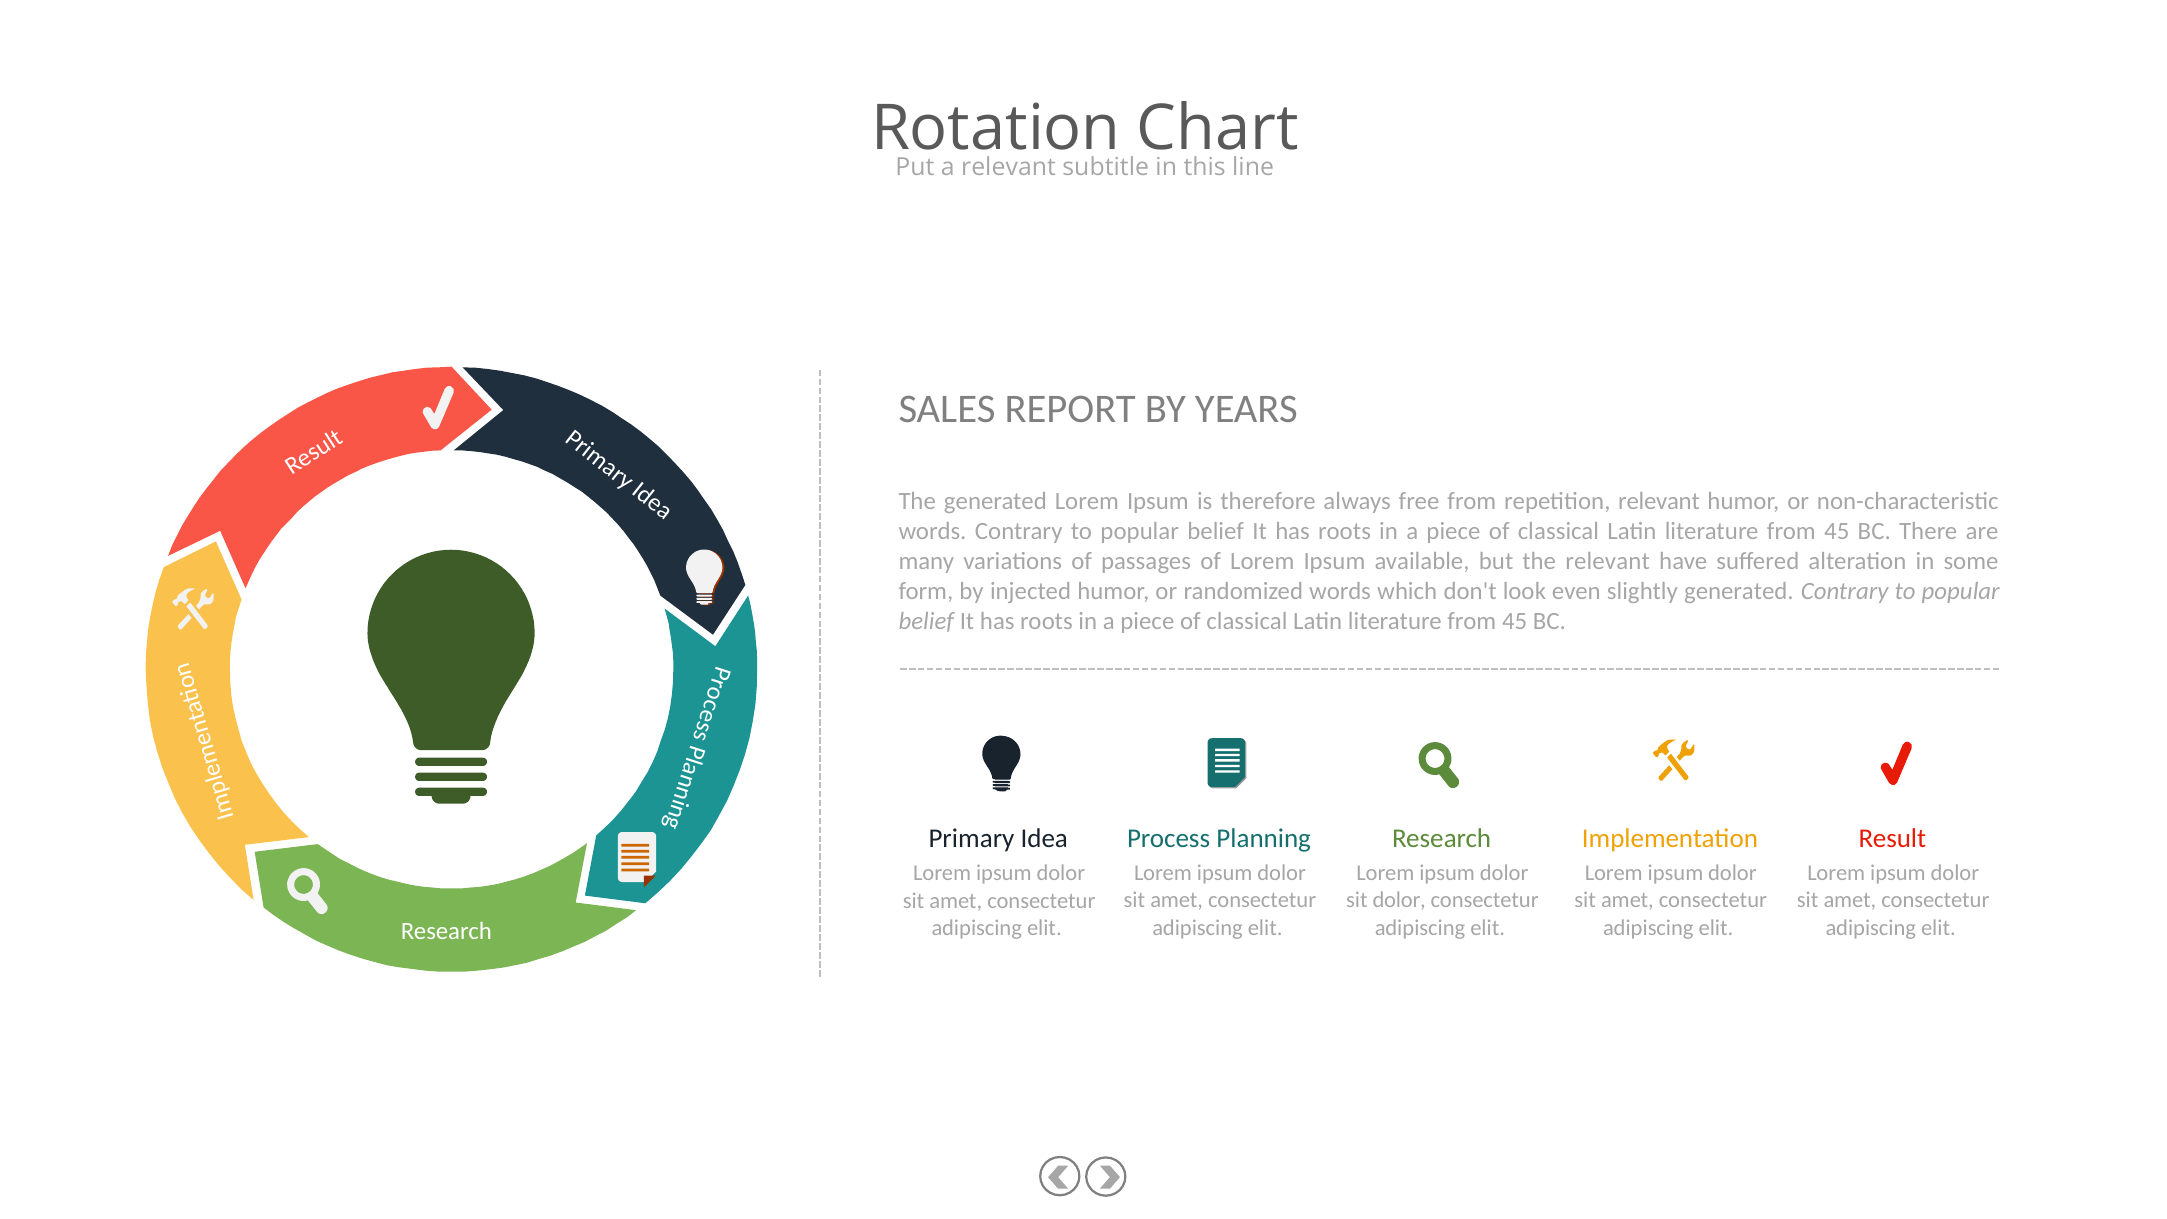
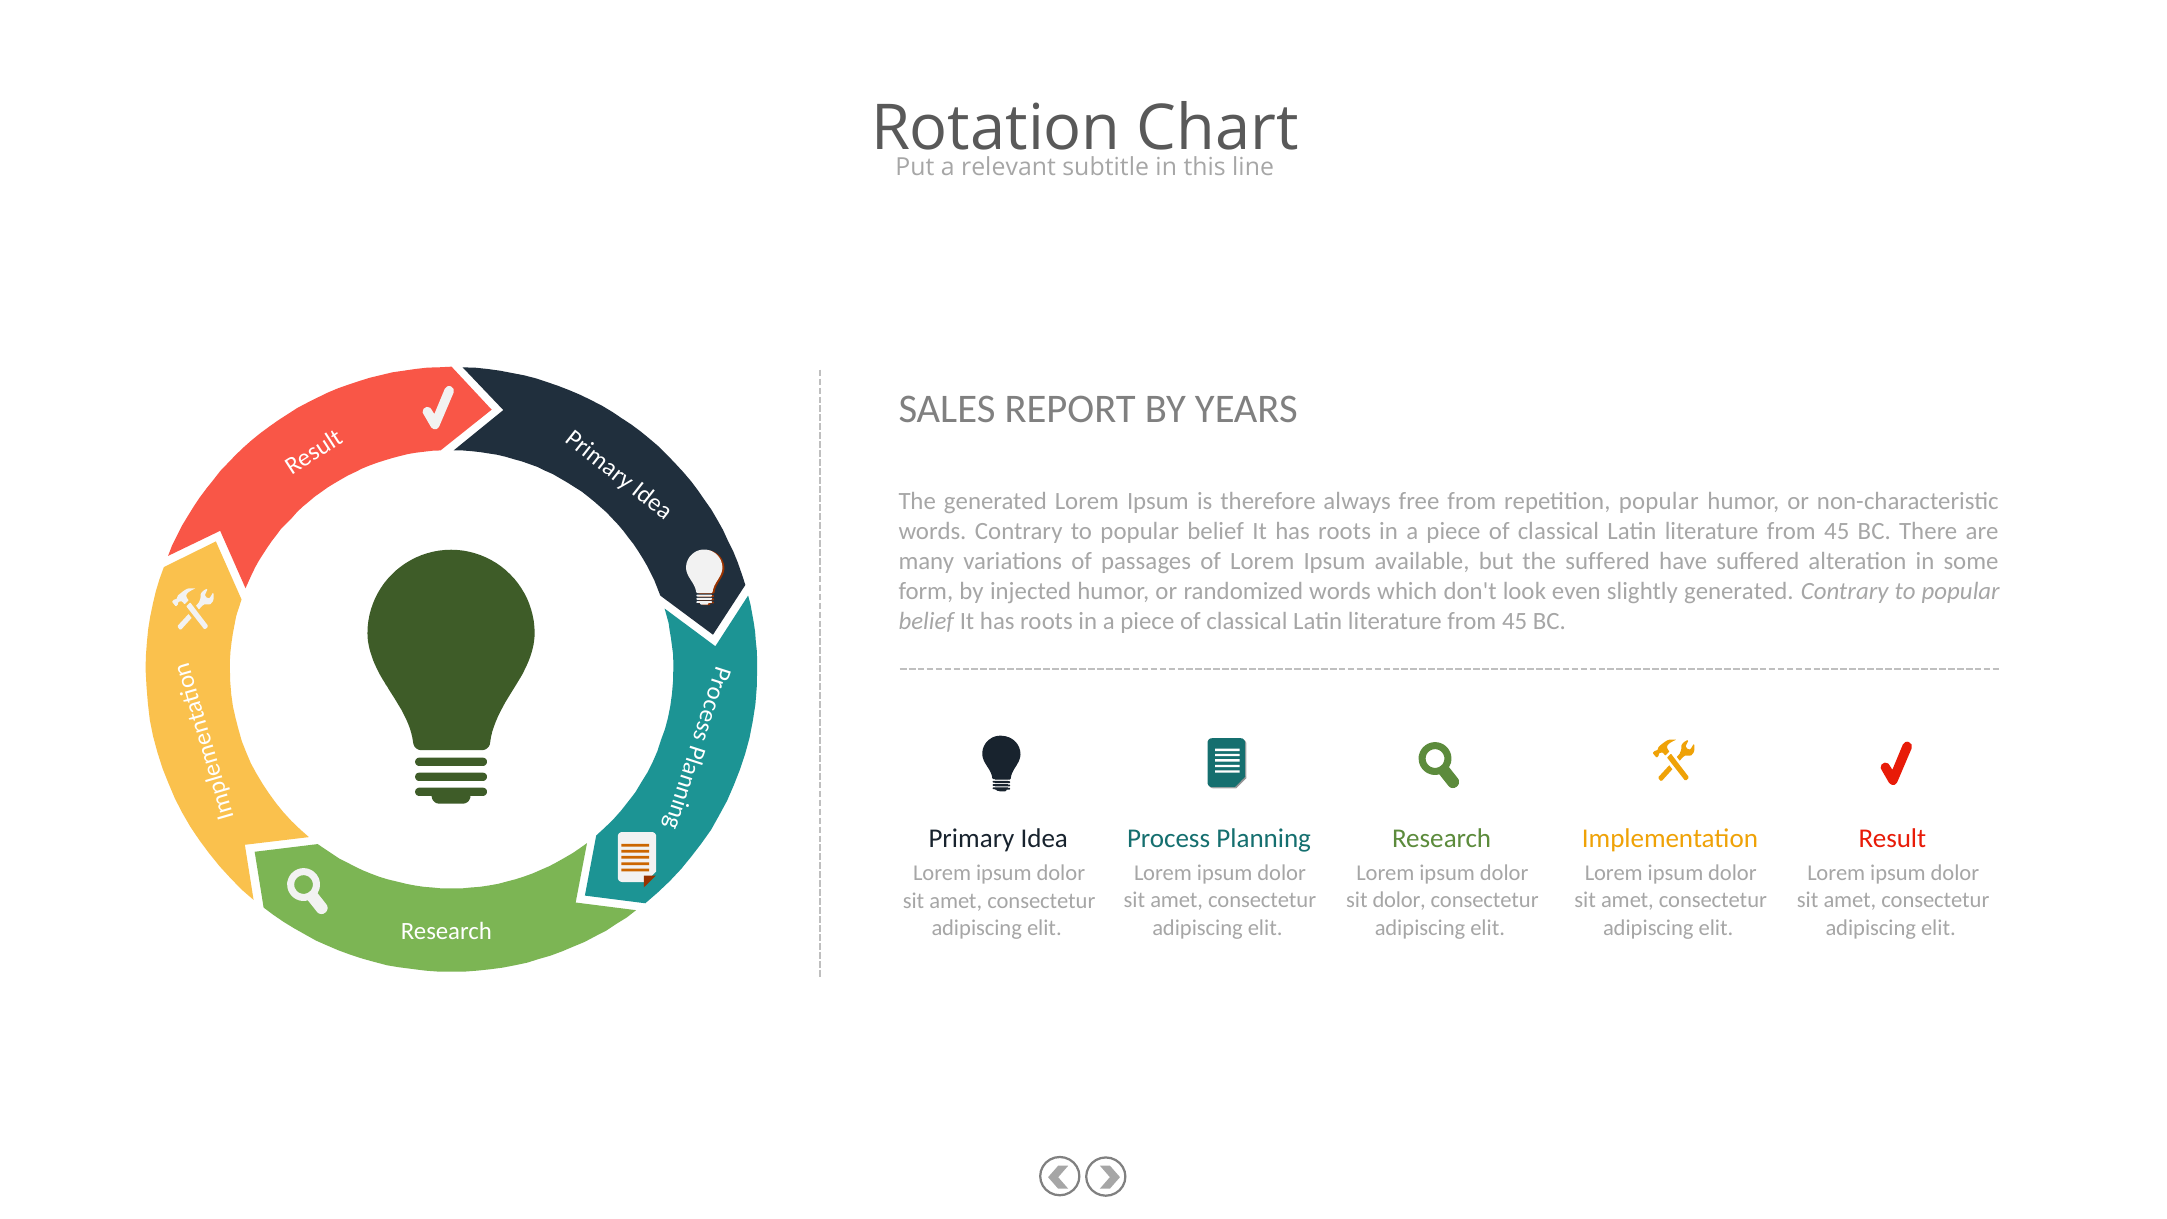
repetition relevant: relevant -> popular
the relevant: relevant -> suffered
